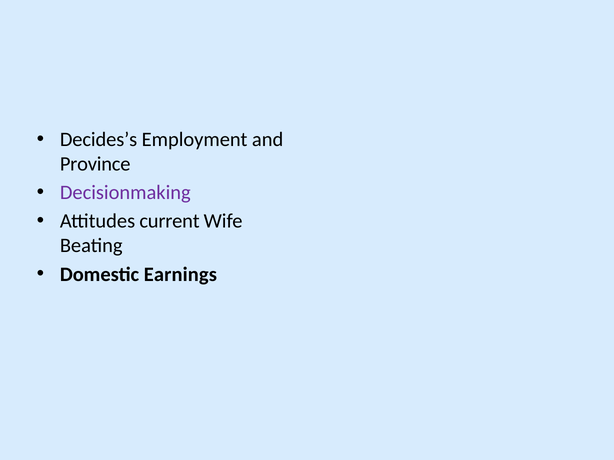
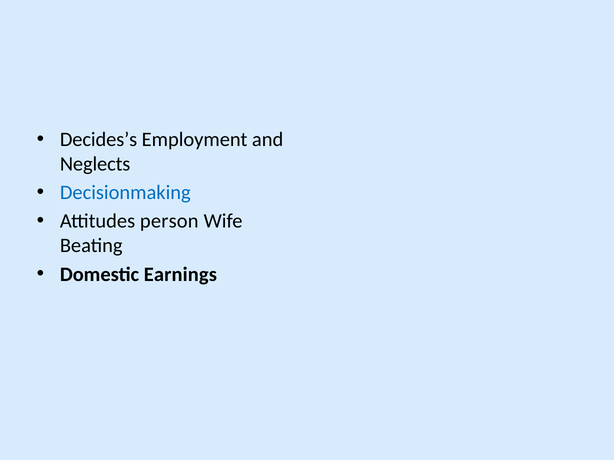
Province: Province -> Neglects
Decisionmaking colour: purple -> blue
current: current -> person
